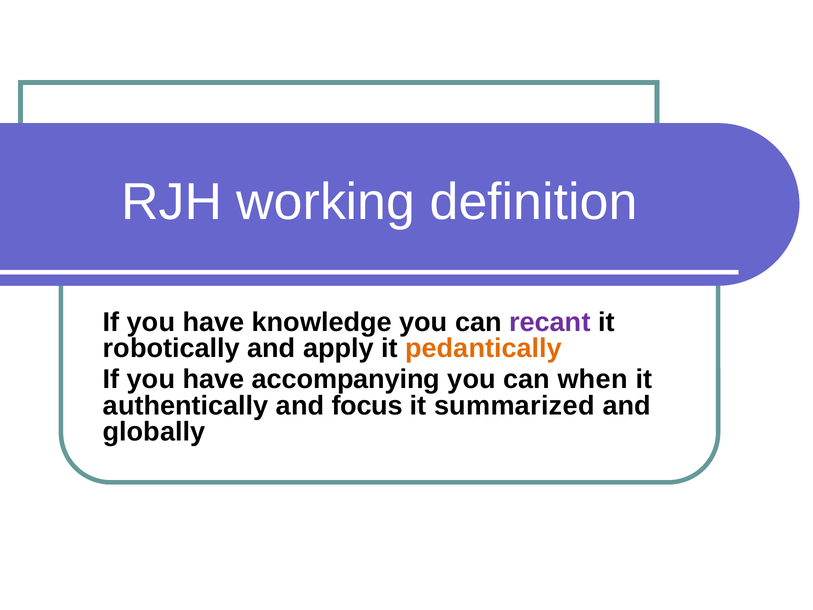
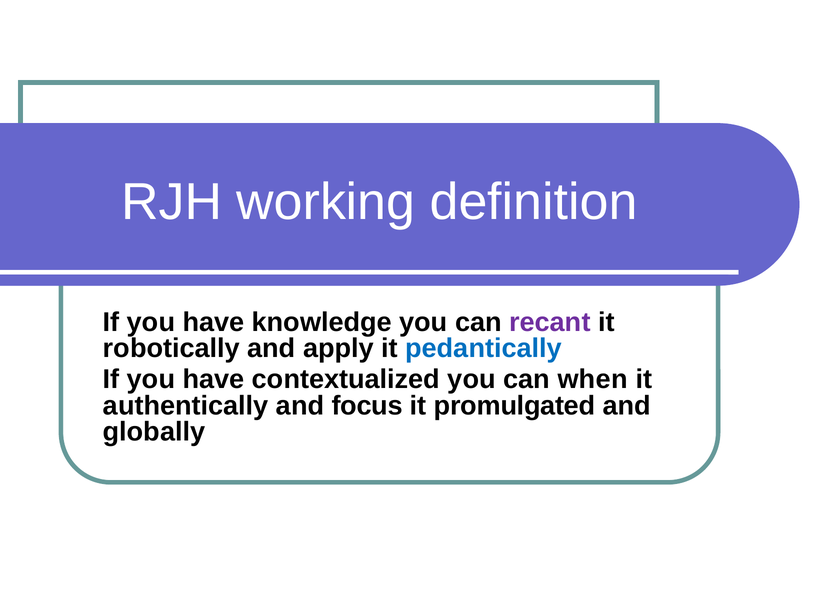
pedantically colour: orange -> blue
accompanying: accompanying -> contextualized
summarized: summarized -> promulgated
